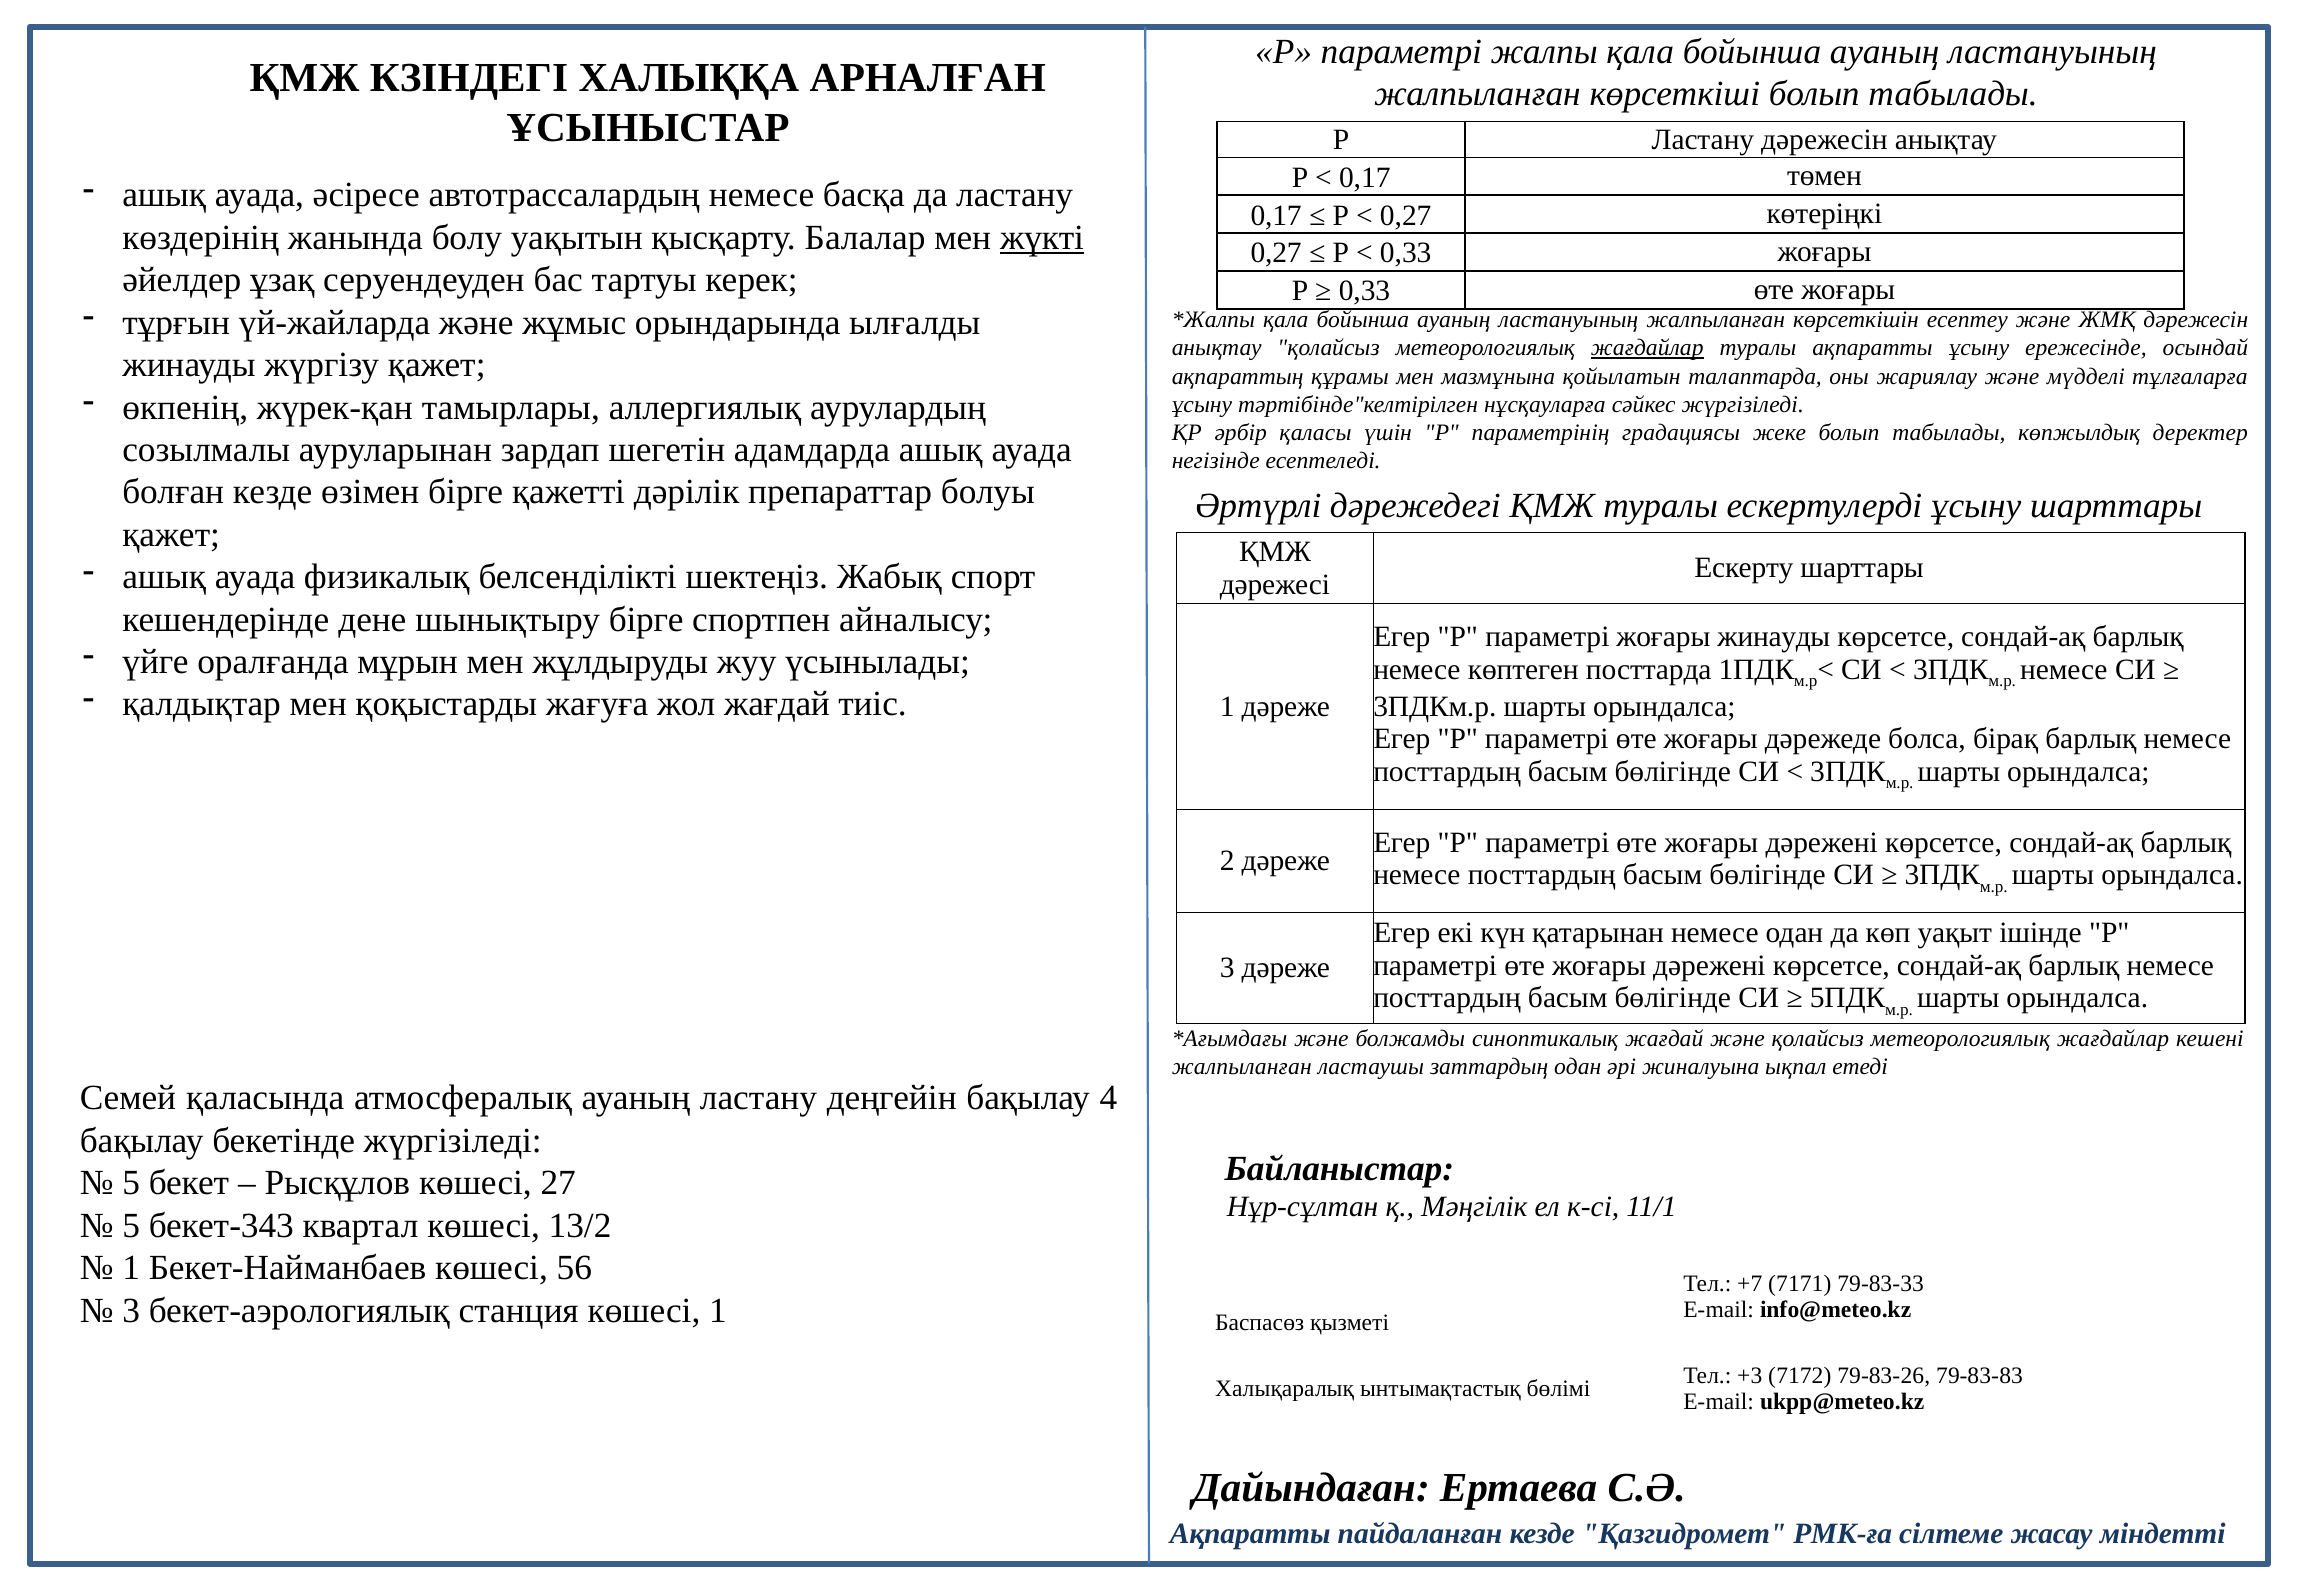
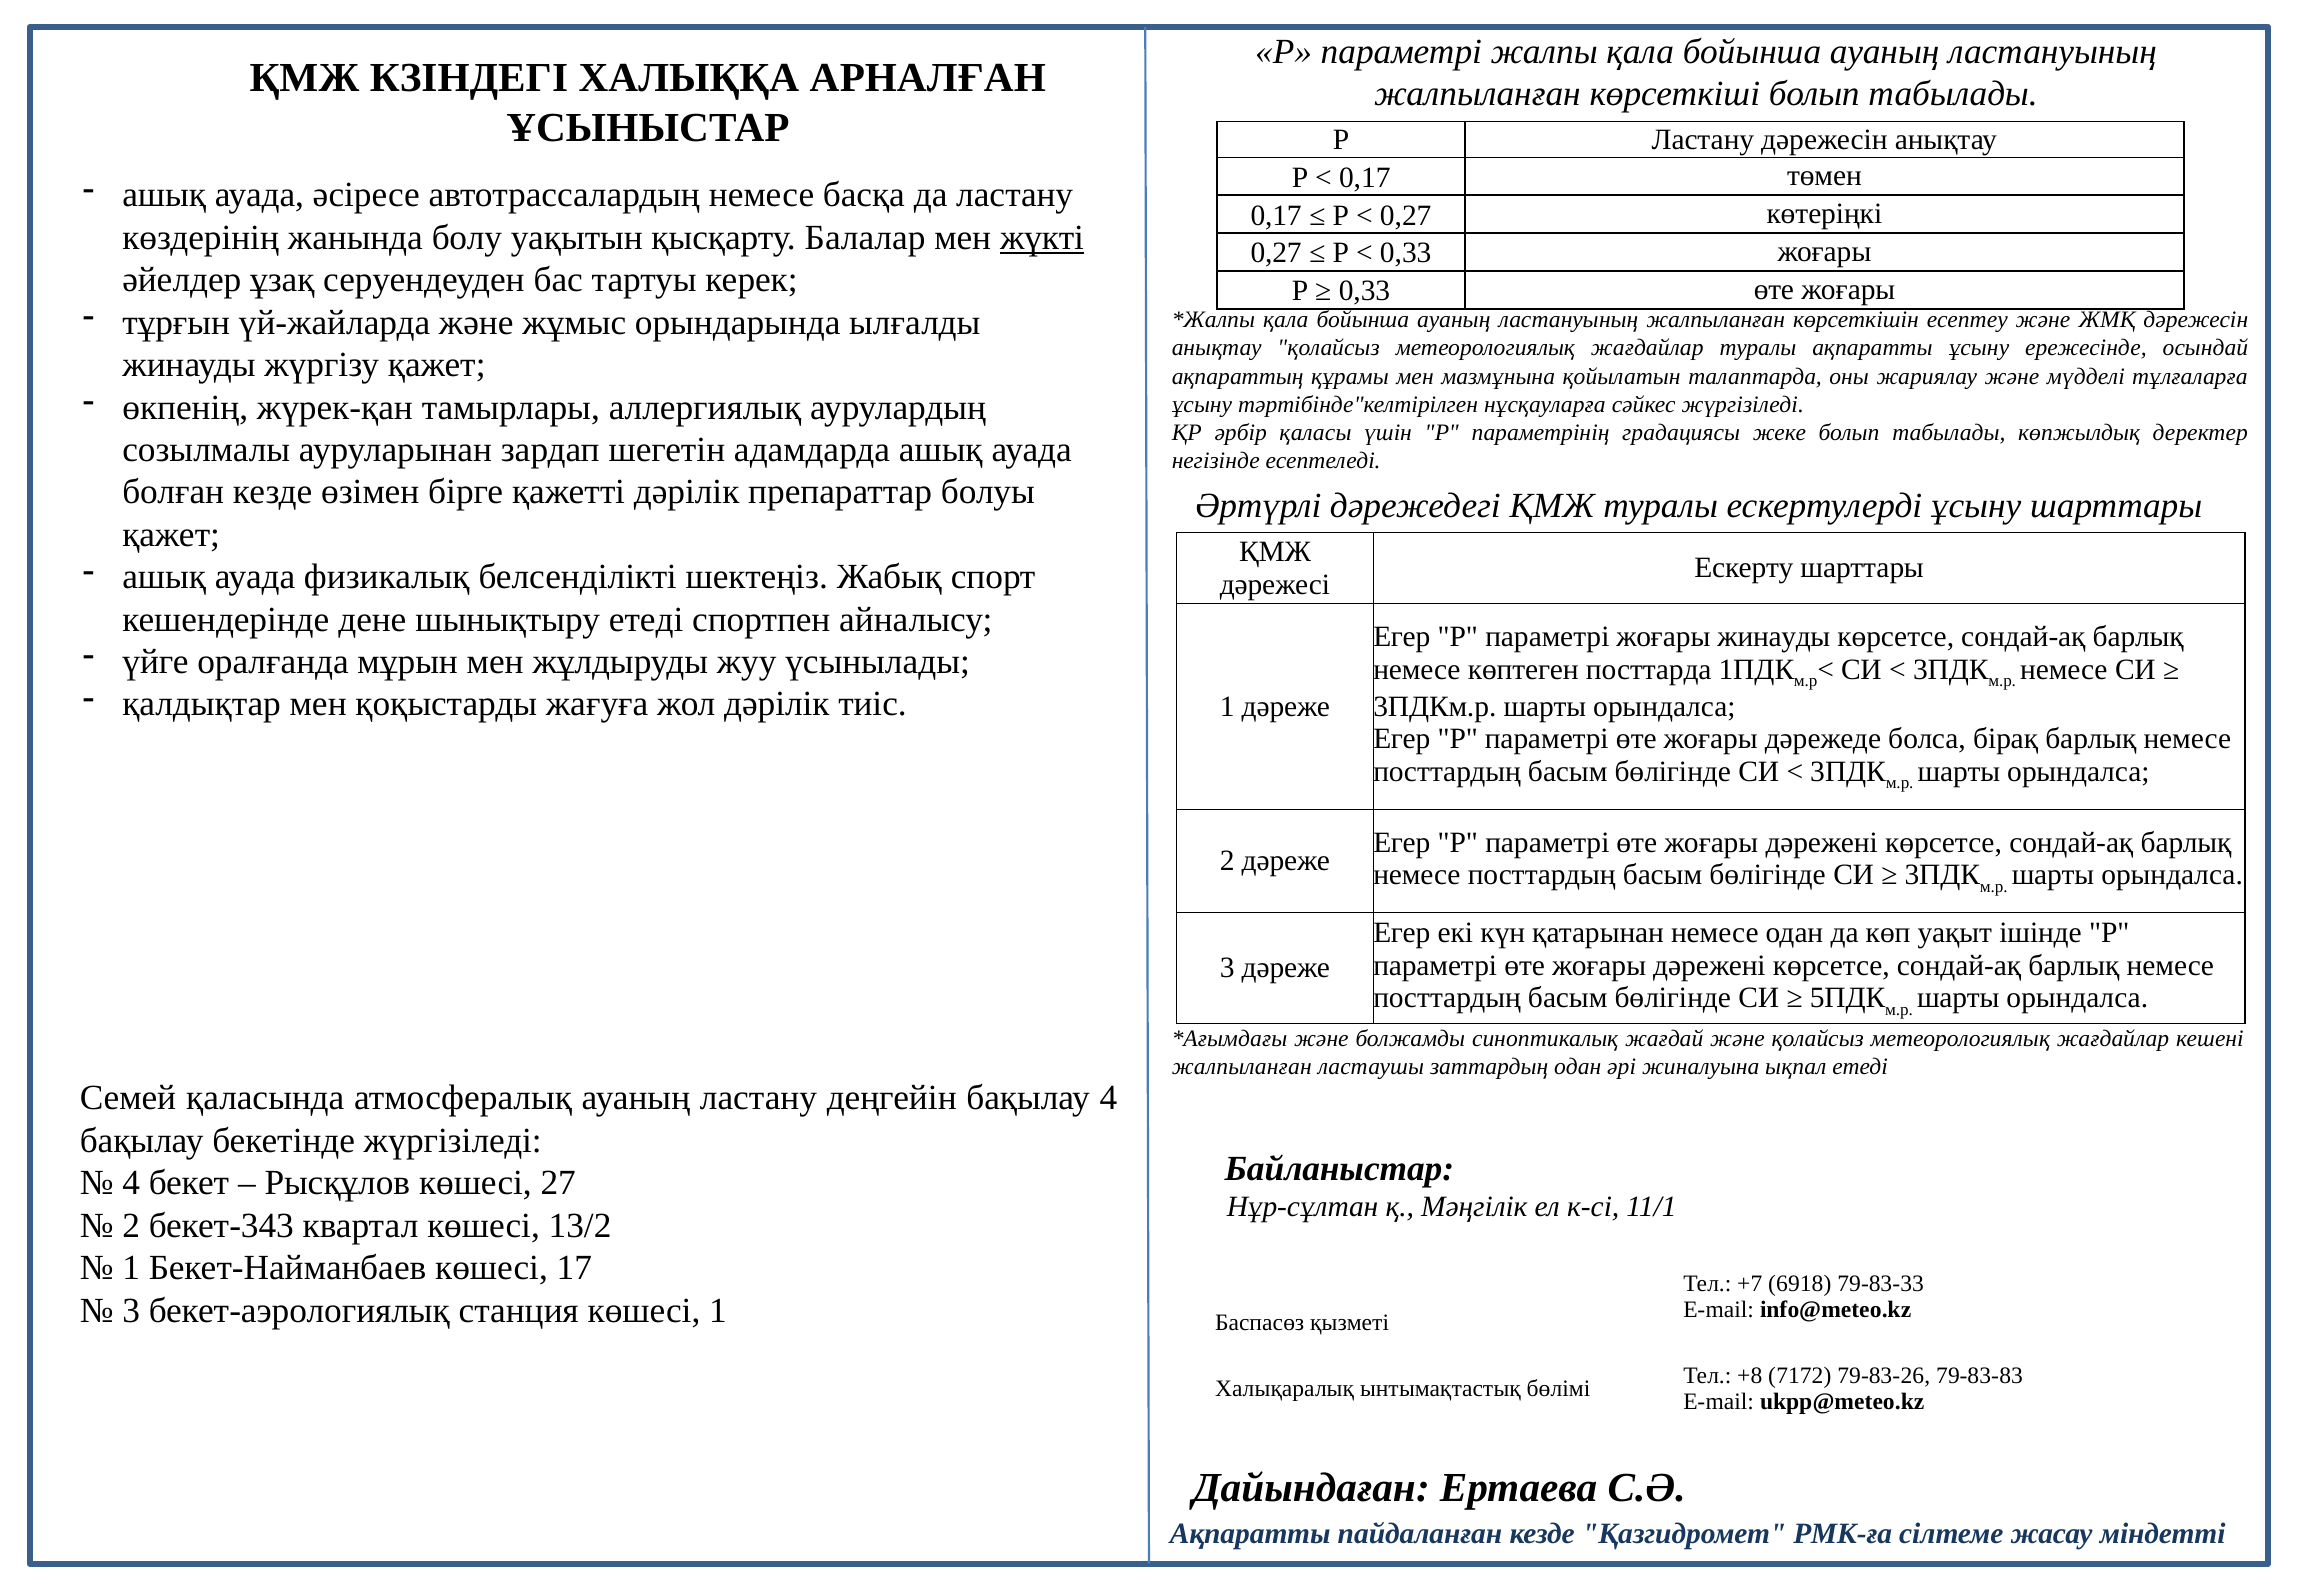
жағдайлар at (1647, 348) underline: present -> none
шынықтыру бірге: бірге -> етеді
жол жағдай: жағдай -> дәрілік
5 at (131, 1183): 5 -> 4
5 at (131, 1225): 5 -> 2
56: 56 -> 17
7171: 7171 -> 6918
+3: +3 -> +8
